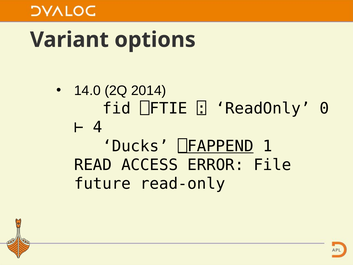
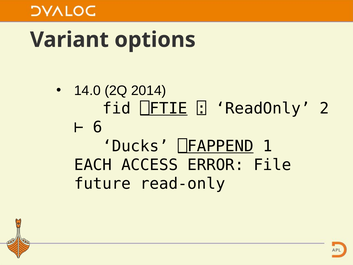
⎕FTIE underline: none -> present
0: 0 -> 2
4: 4 -> 6
READ: READ -> EACH
